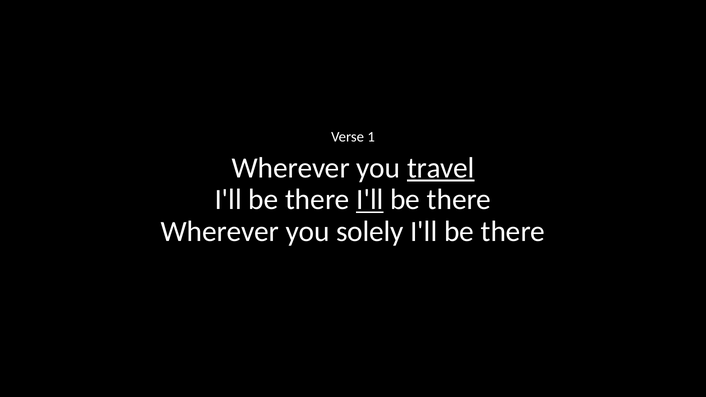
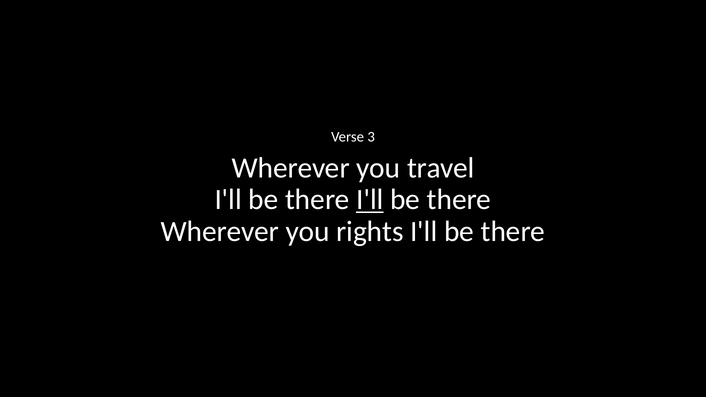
1: 1 -> 3
travel underline: present -> none
solely: solely -> rights
